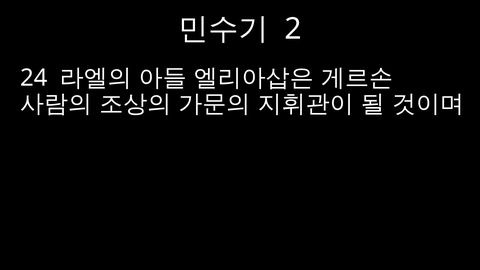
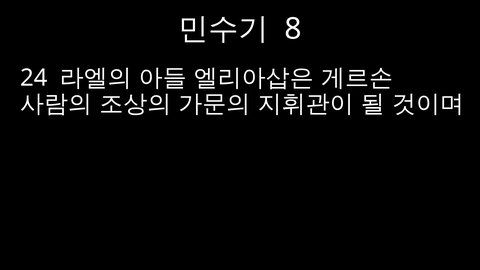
2: 2 -> 8
